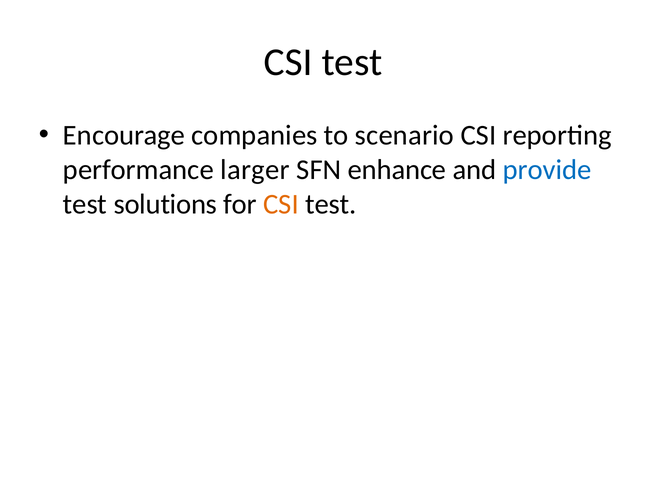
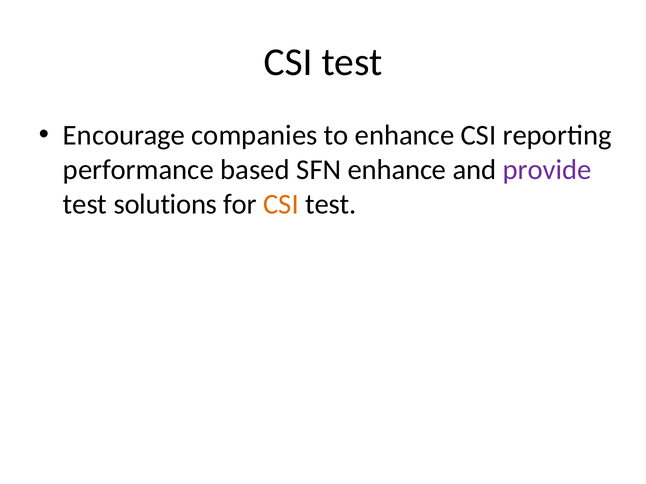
to scenario: scenario -> enhance
larger: larger -> based
provide colour: blue -> purple
